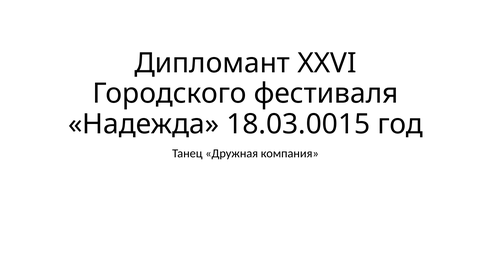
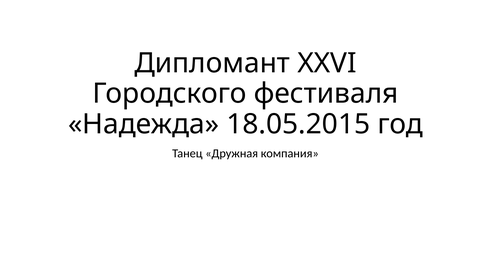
18.03.0015: 18.03.0015 -> 18.05.2015
